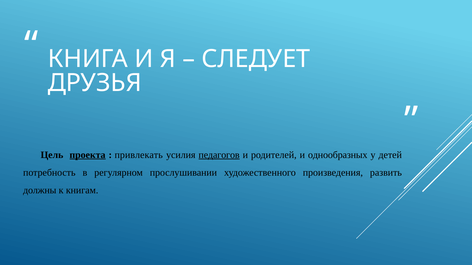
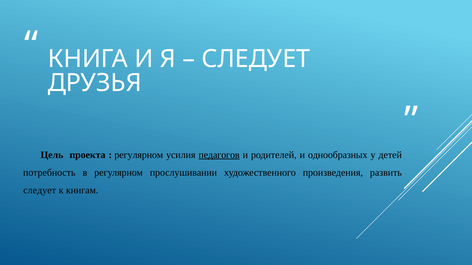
проекта underline: present -> none
привлекать at (139, 155): привлекать -> регулярном
должны at (40, 191): должны -> следует
